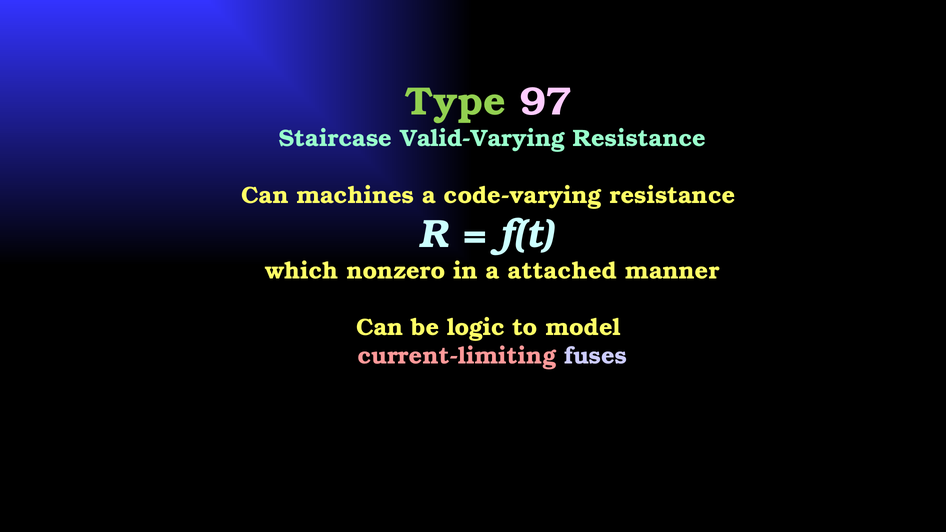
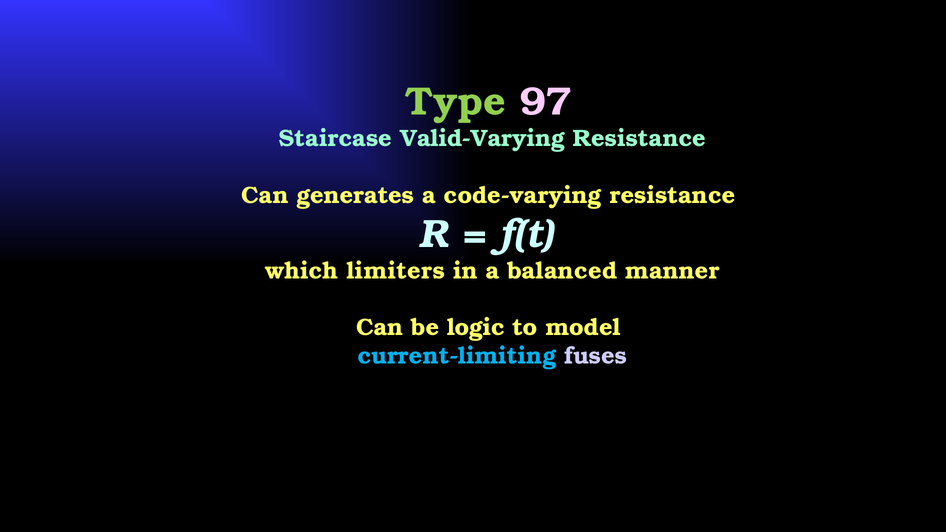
machines: machines -> generates
nonzero: nonzero -> limiters
attached: attached -> balanced
current-limiting colour: pink -> light blue
